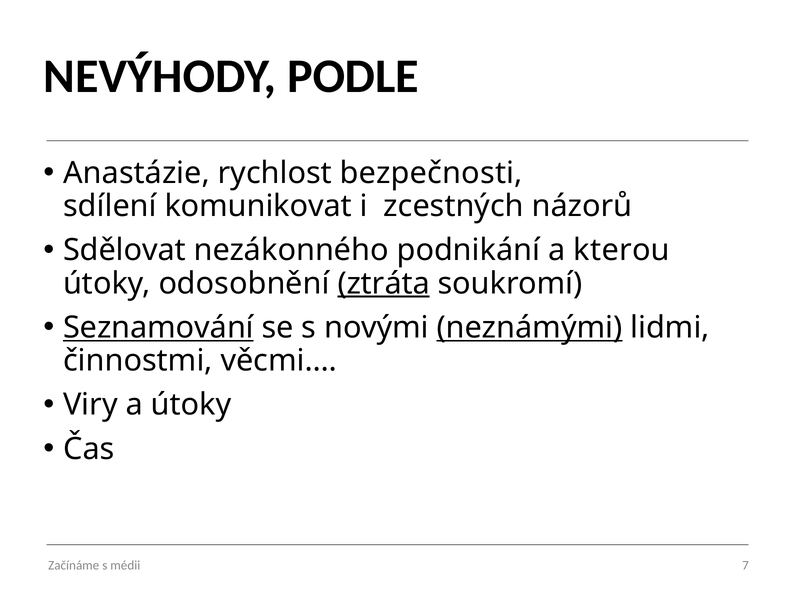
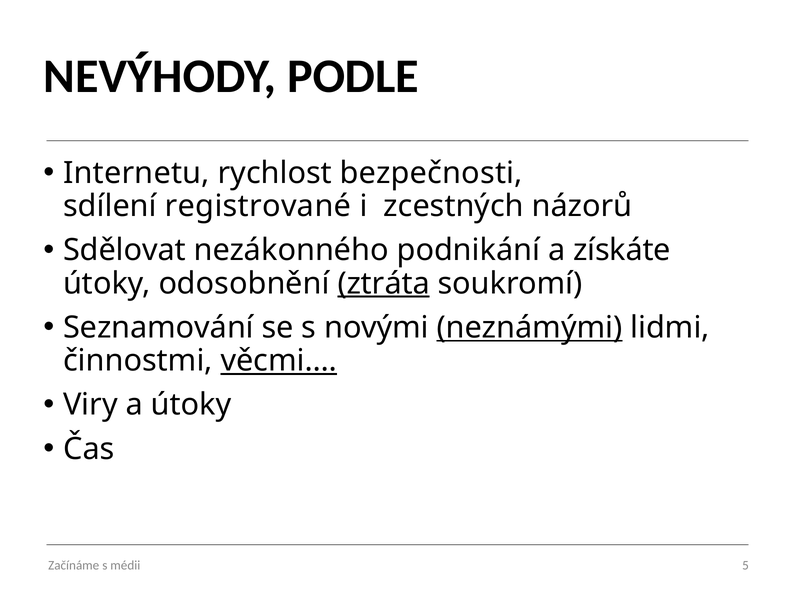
Anastázie: Anastázie -> Internetu
komunikovat: komunikovat -> registrované
kterou: kterou -> získáte
Seznamování underline: present -> none
věcmi… underline: none -> present
7: 7 -> 5
